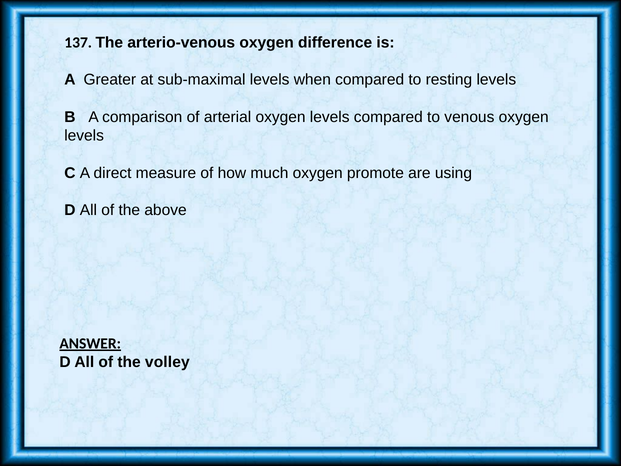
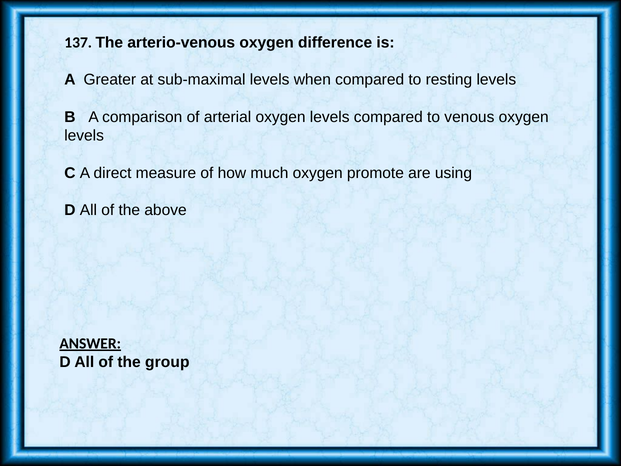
volley: volley -> group
